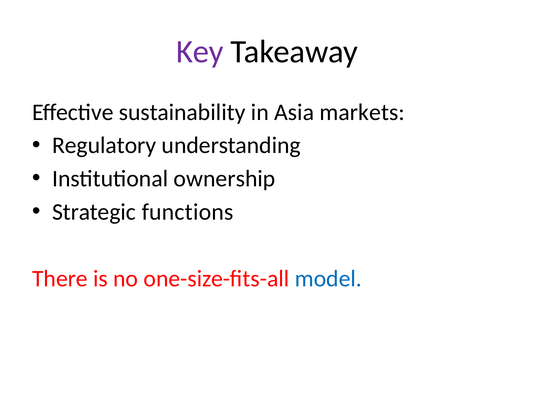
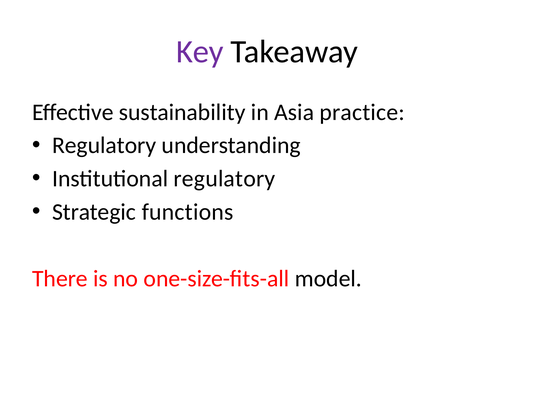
markets: markets -> practice
Institutional ownership: ownership -> regulatory
model colour: blue -> black
